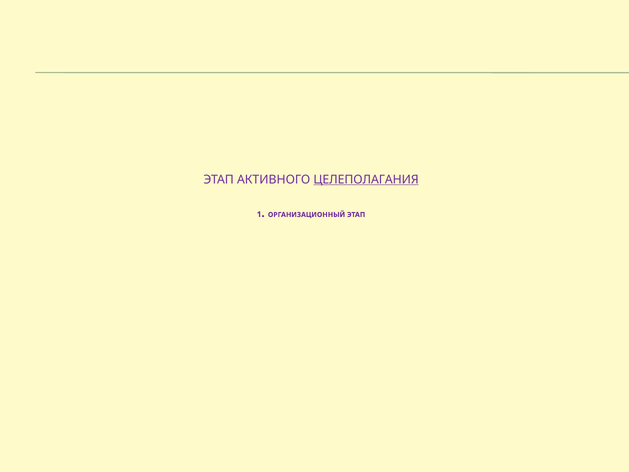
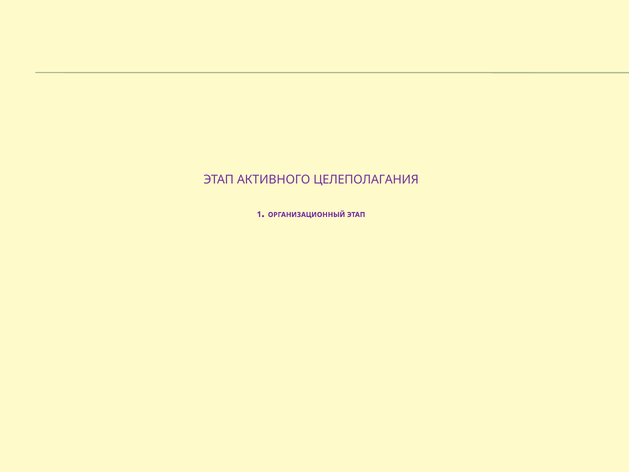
ЦЕЛЕПОЛАГАНИЯ underline: present -> none
